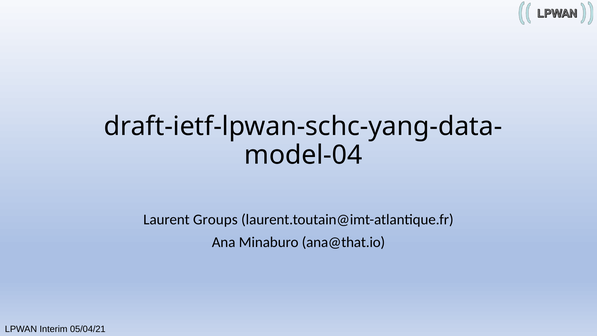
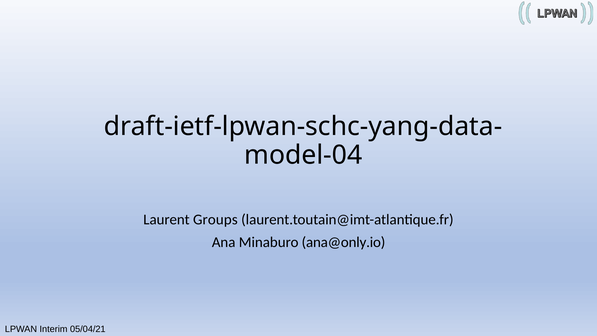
ana@that.io: ana@that.io -> ana@only.io
